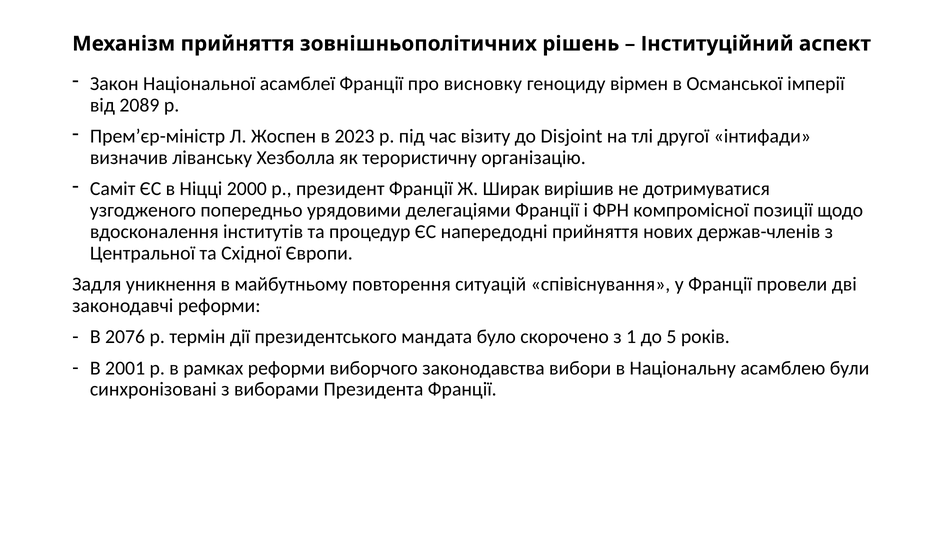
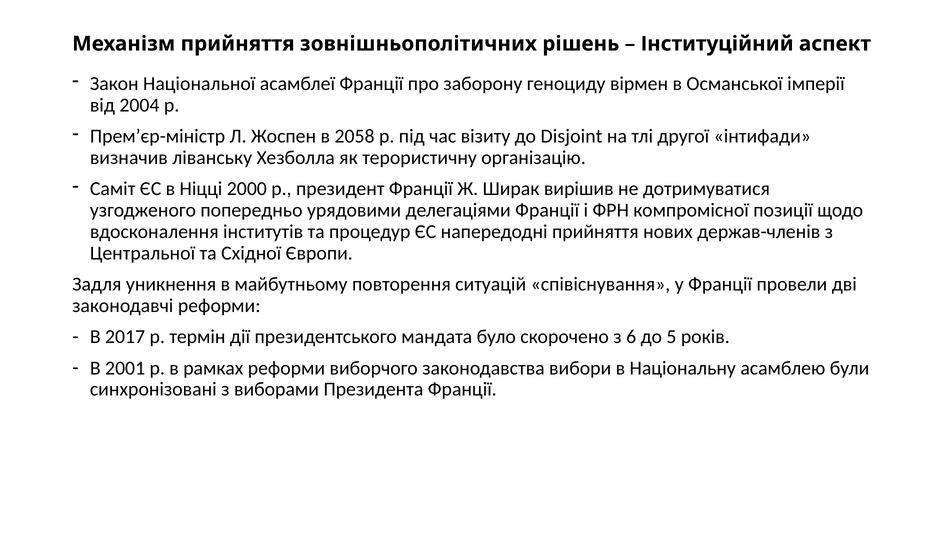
висновку: висновку -> заборону
2089: 2089 -> 2004
2023: 2023 -> 2058
2076: 2076 -> 2017
1: 1 -> 6
